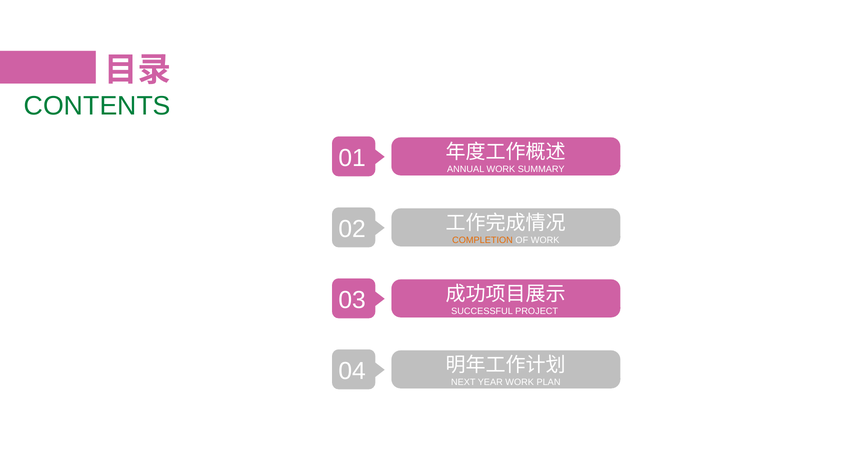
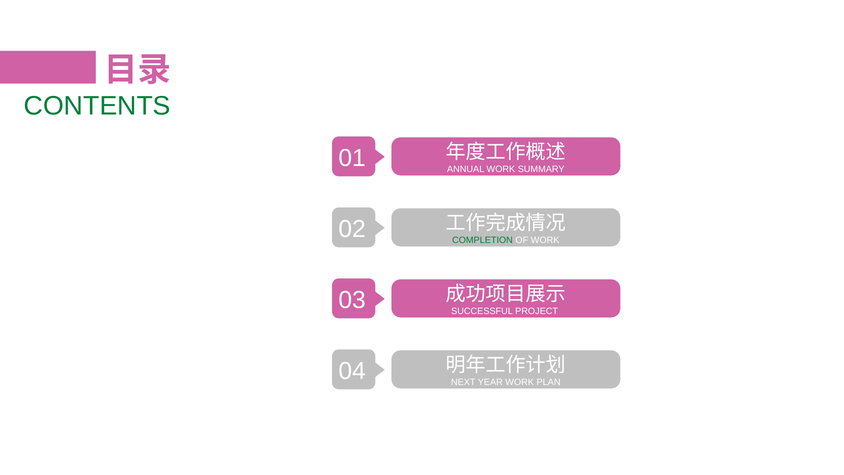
COMPLETION colour: orange -> green
